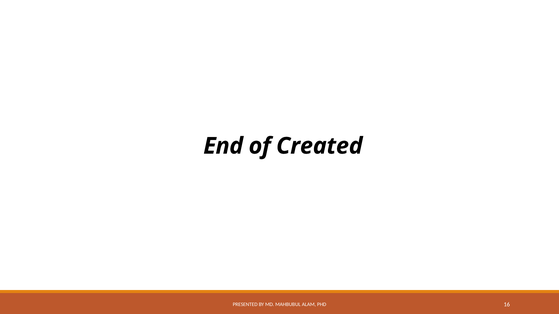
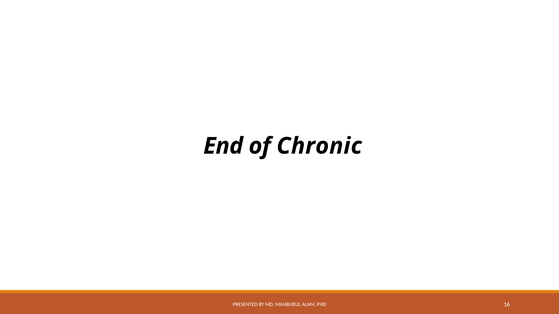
Created: Created -> Chronic
